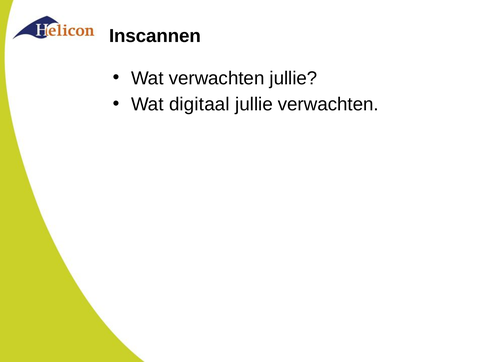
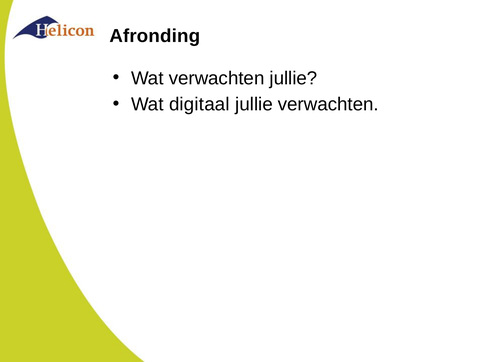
Inscannen: Inscannen -> Afronding
